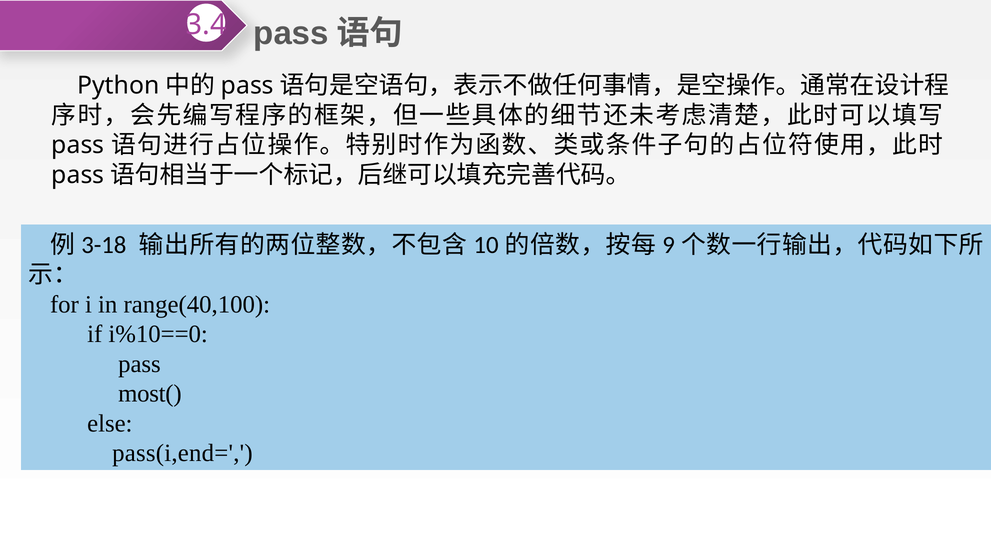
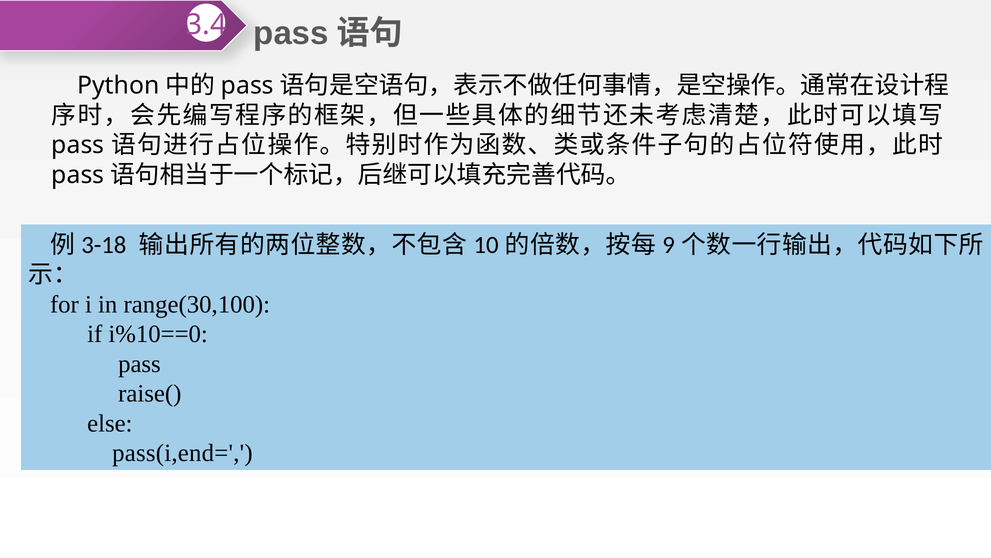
range(40,100: range(40,100 -> range(30,100
most(: most( -> raise(
